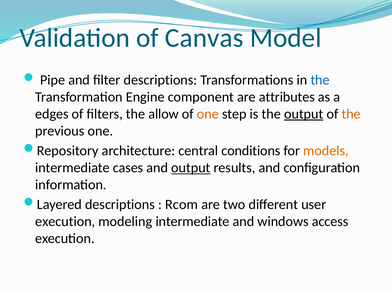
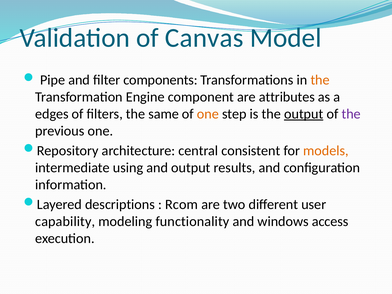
filter descriptions: descriptions -> components
the at (320, 80) colour: blue -> orange
allow: allow -> same
the at (351, 114) colour: orange -> purple
conditions: conditions -> consistent
cases: cases -> using
output at (191, 168) underline: present -> none
execution at (65, 221): execution -> capability
modeling intermediate: intermediate -> functionality
